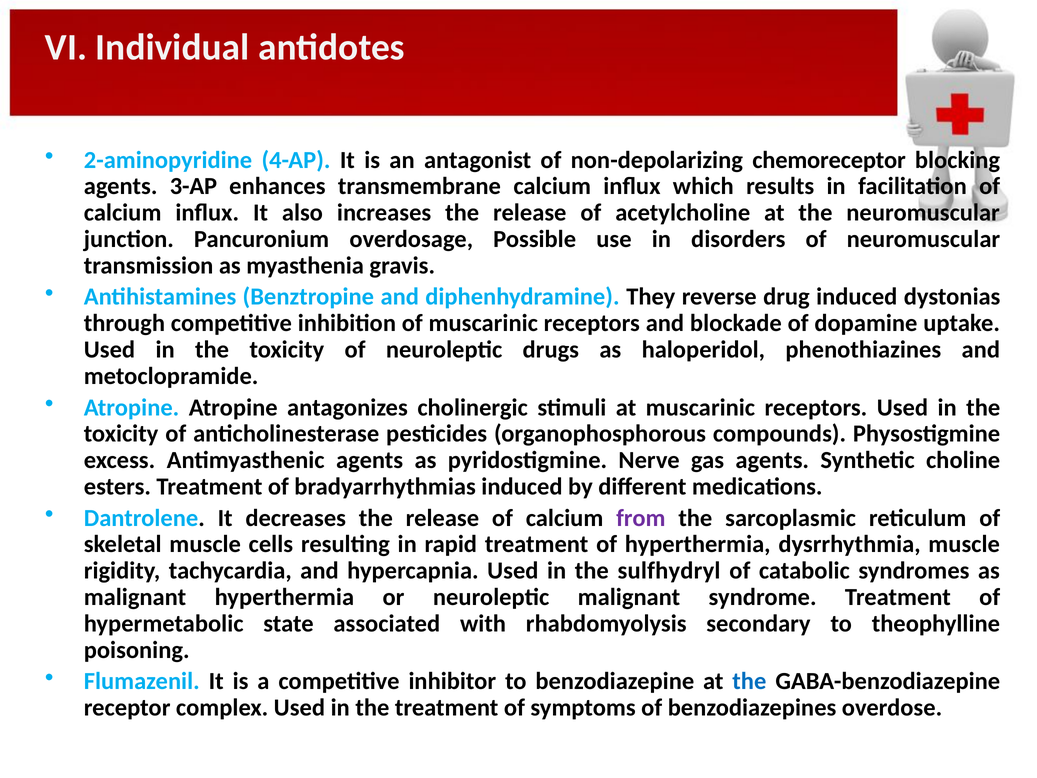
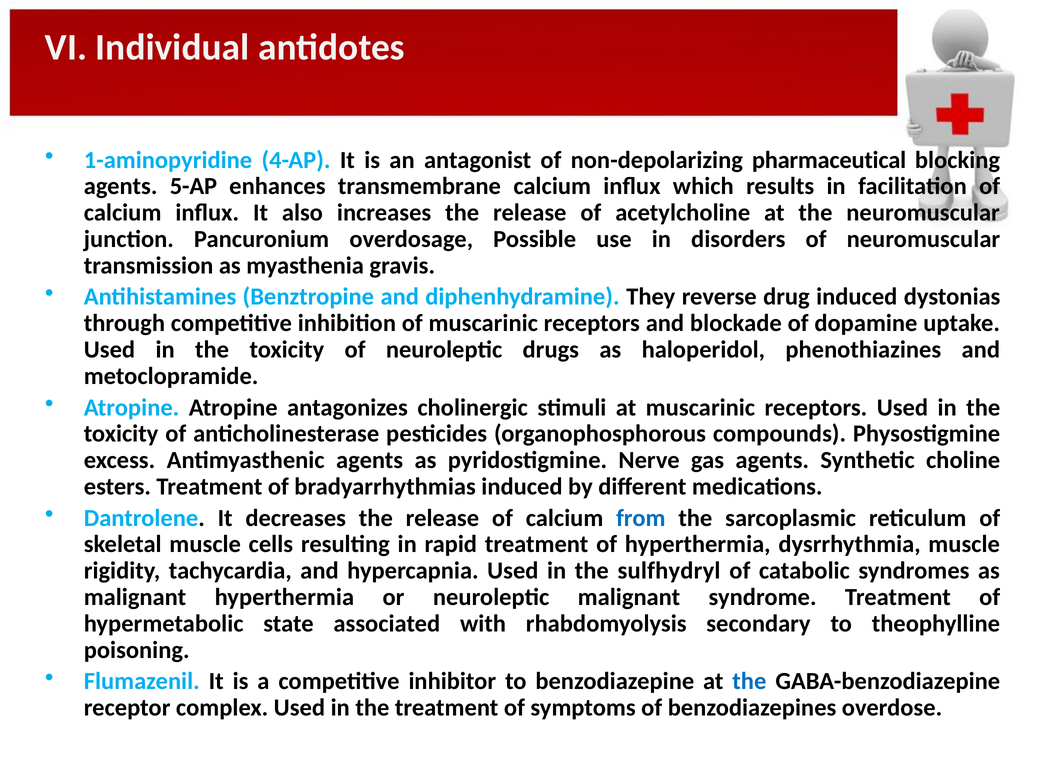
2-aminopyridine: 2-aminopyridine -> 1-aminopyridine
chemoreceptor: chemoreceptor -> pharmaceutical
3-AP: 3-AP -> 5-AP
from colour: purple -> blue
